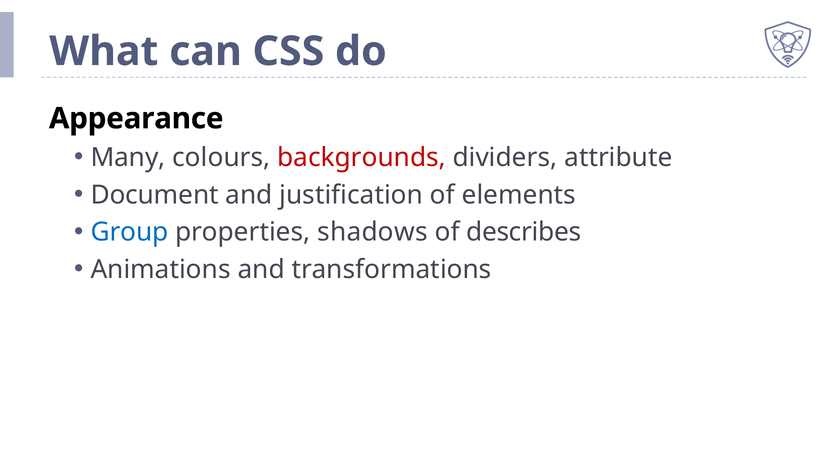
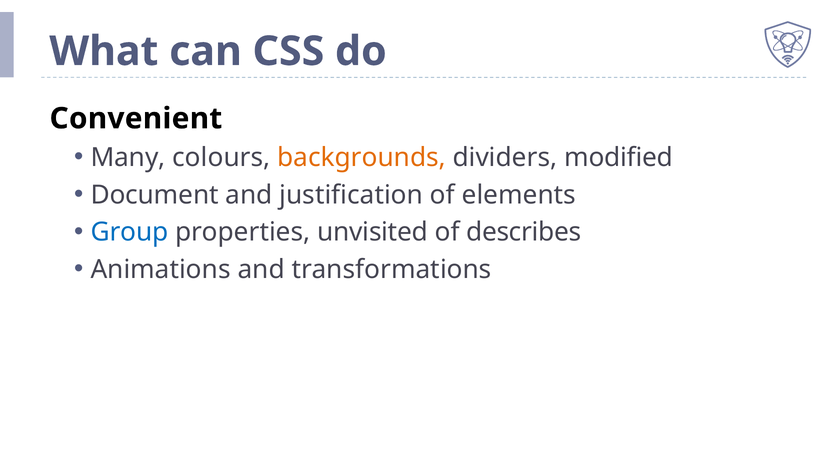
Appearance: Appearance -> Convenient
backgrounds colour: red -> orange
attribute: attribute -> modified
shadows: shadows -> unvisited
